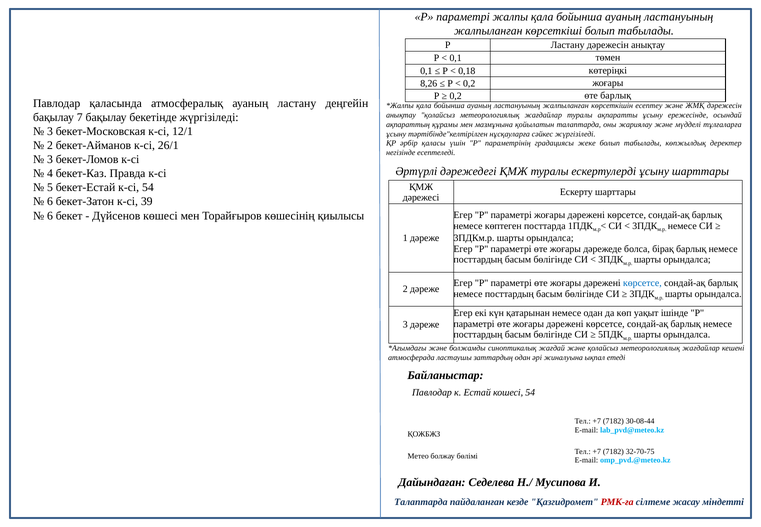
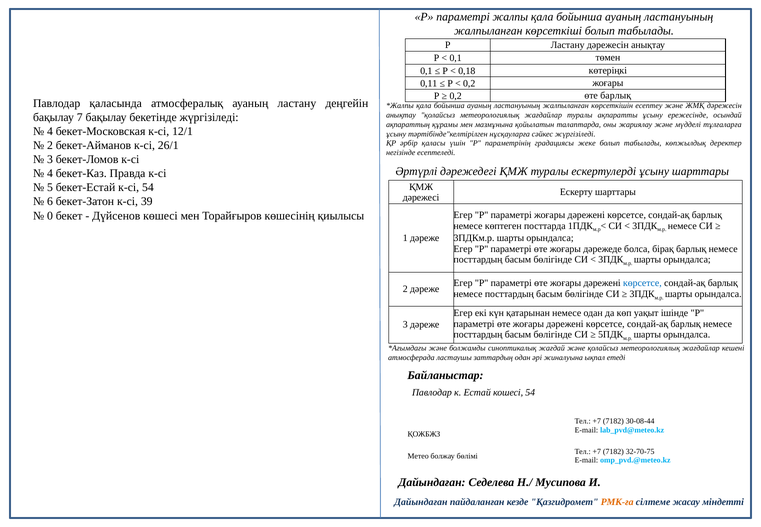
8,26: 8,26 -> 0,11
3 at (50, 131): 3 -> 4
6 at (50, 216): 6 -> 0
Талаптарда at (421, 502): Талаптарда -> Дайындаған
РМК-ға colour: red -> orange
